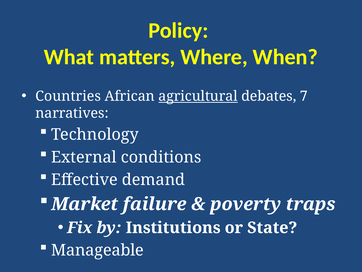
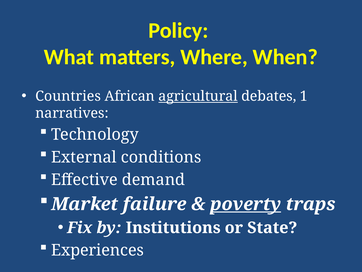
7: 7 -> 1
poverty underline: none -> present
Manageable: Manageable -> Experiences
